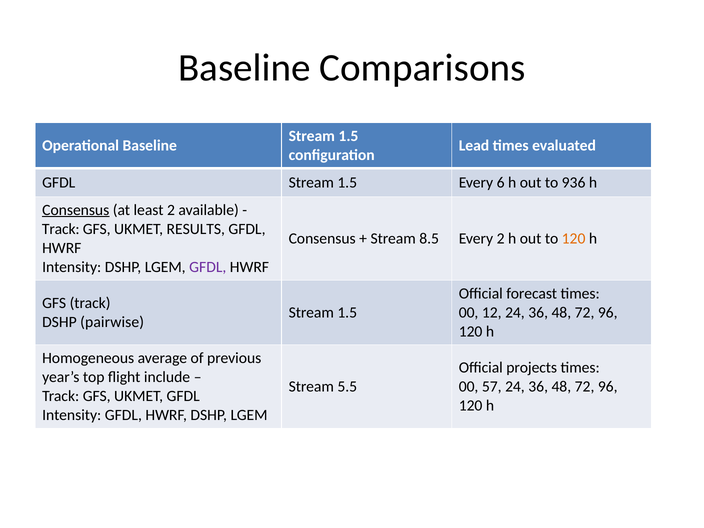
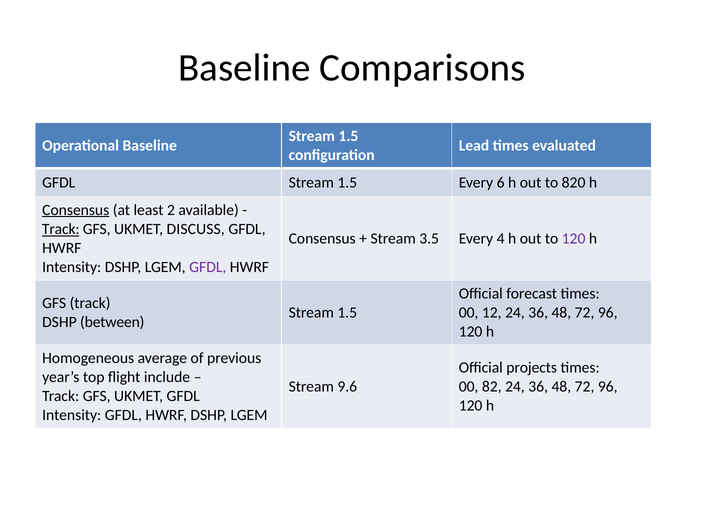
936: 936 -> 820
Track at (61, 229) underline: none -> present
RESULTS: RESULTS -> DISCUSS
8.5: 8.5 -> 3.5
Every 2: 2 -> 4
120 at (574, 239) colour: orange -> purple
pairwise: pairwise -> between
5.5: 5.5 -> 9.6
57: 57 -> 82
